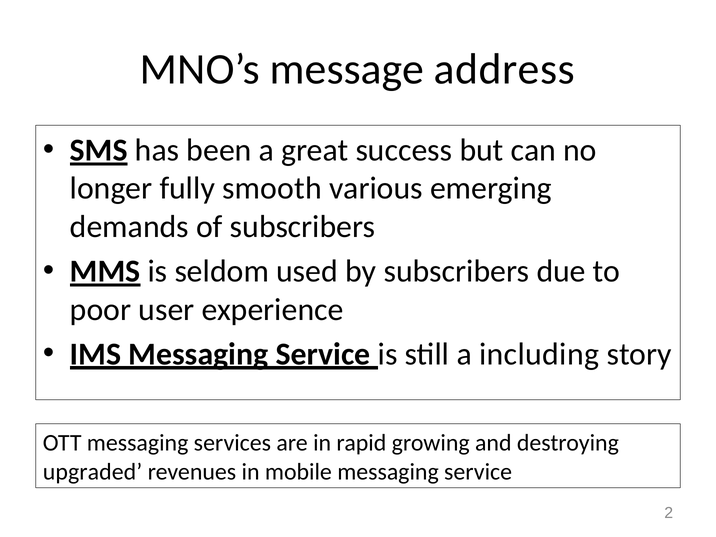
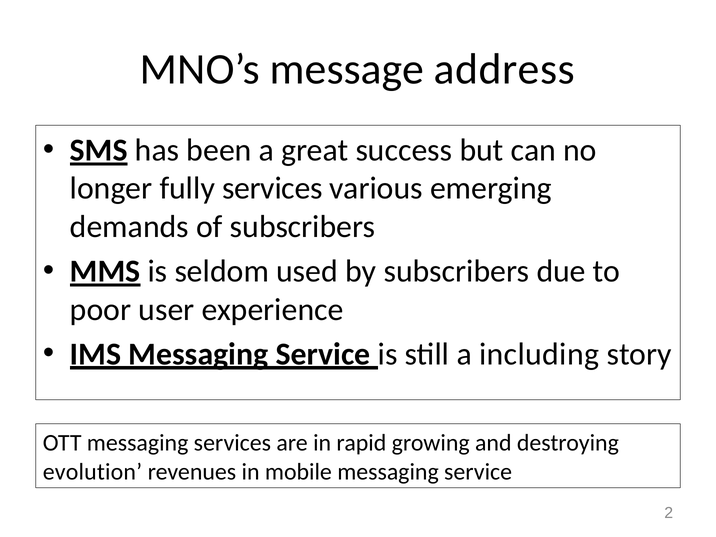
fully smooth: smooth -> services
upgraded: upgraded -> evolution
